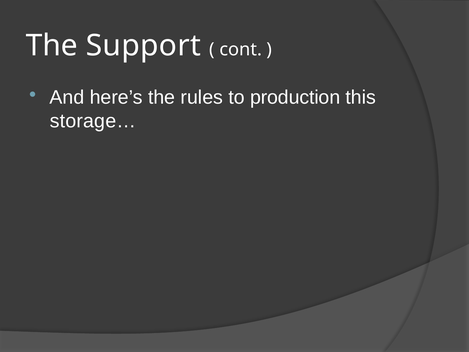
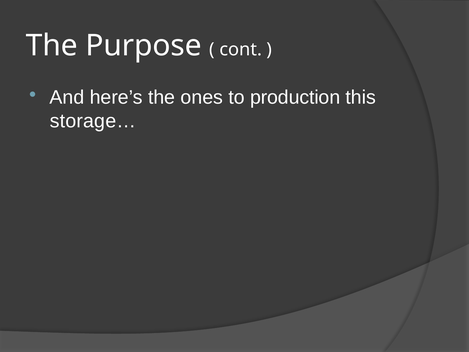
Support: Support -> Purpose
rules: rules -> ones
